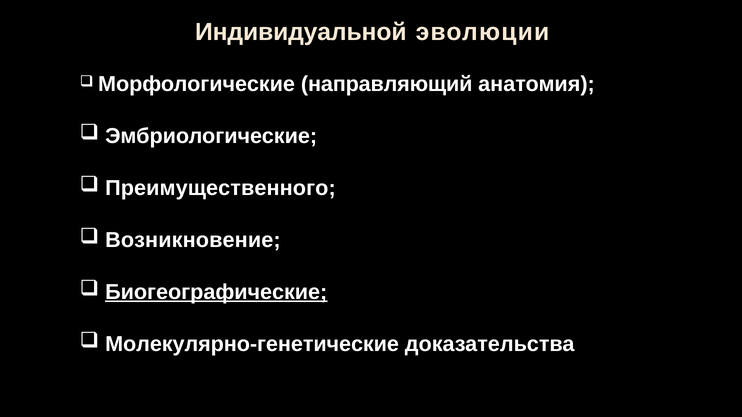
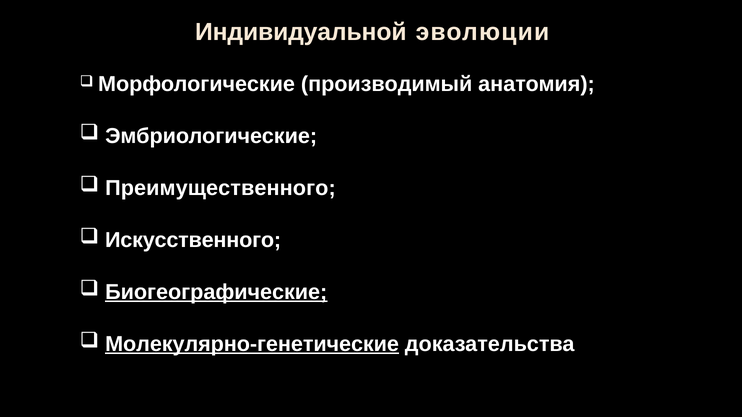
направляющий: направляющий -> производимый
Возникновение: Возникновение -> Искусственного
Молекулярно-генетические underline: none -> present
